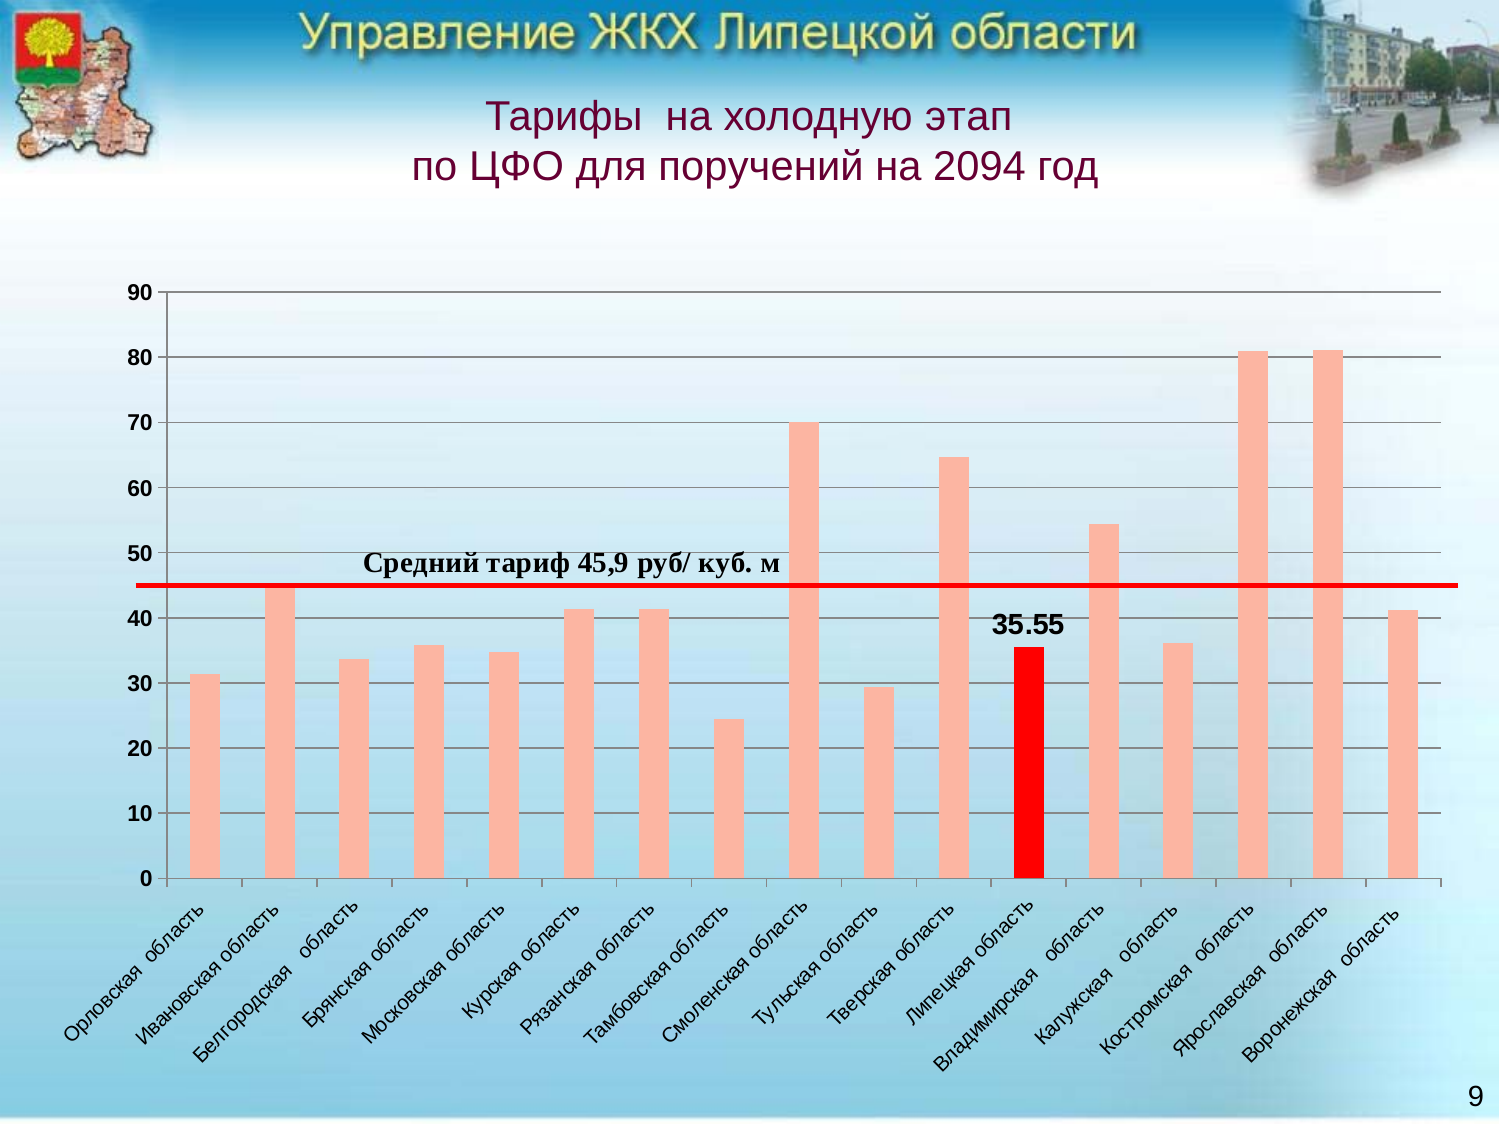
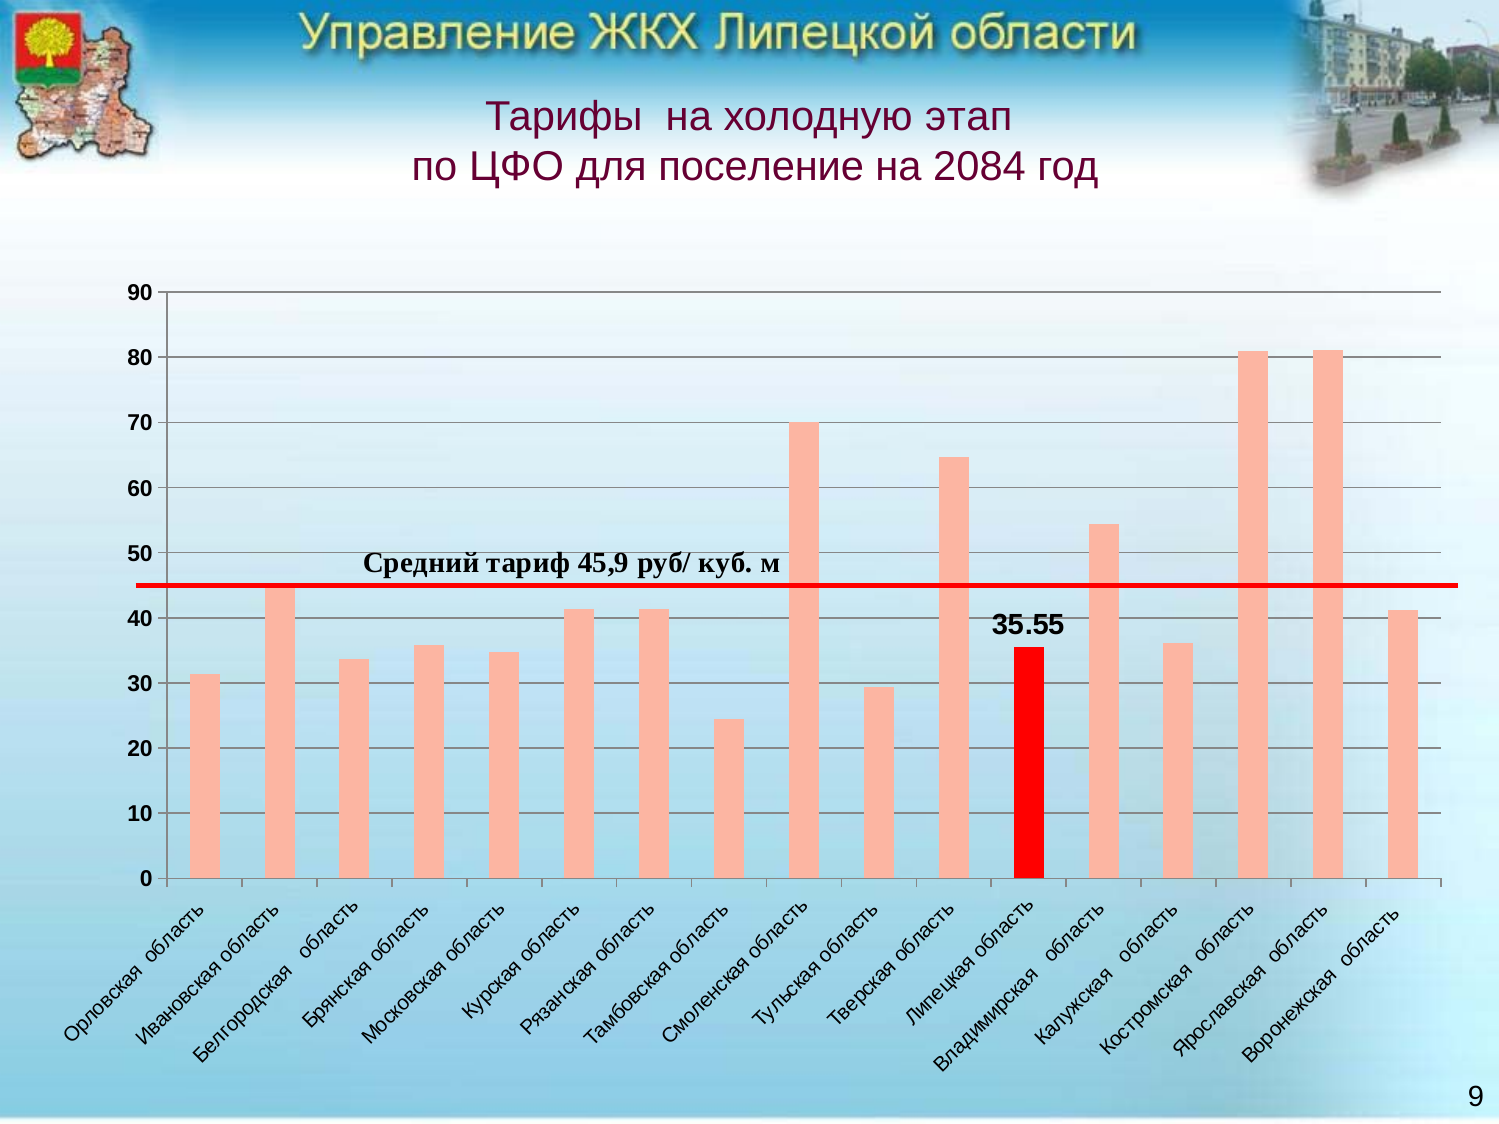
поручений: поручений -> поселение
2094: 2094 -> 2084
